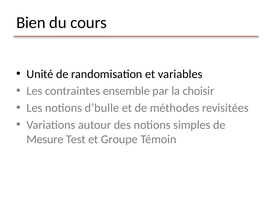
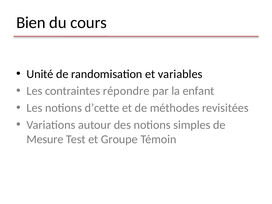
ensemble: ensemble -> répondre
choisir: choisir -> enfant
d’bulle: d’bulle -> d’cette
